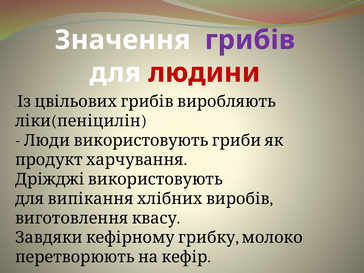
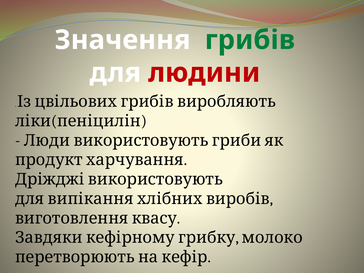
грибів colour: purple -> green
